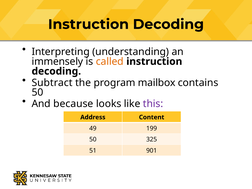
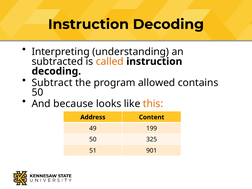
immensely: immensely -> subtracted
mailbox: mailbox -> allowed
this colour: purple -> orange
